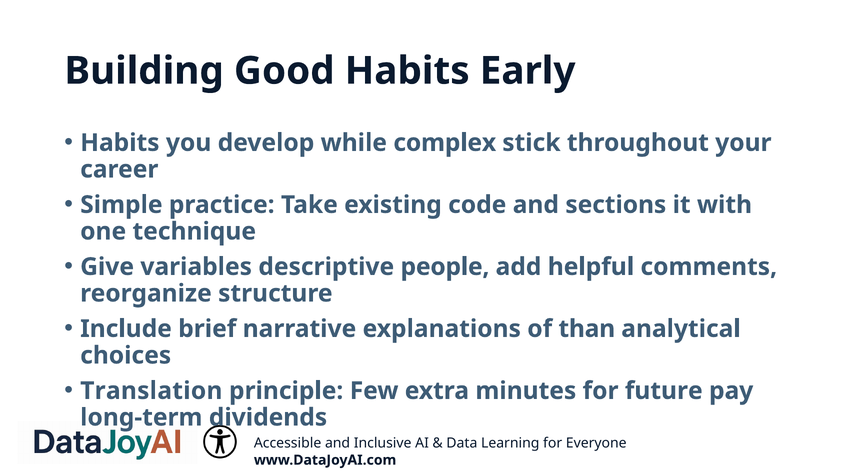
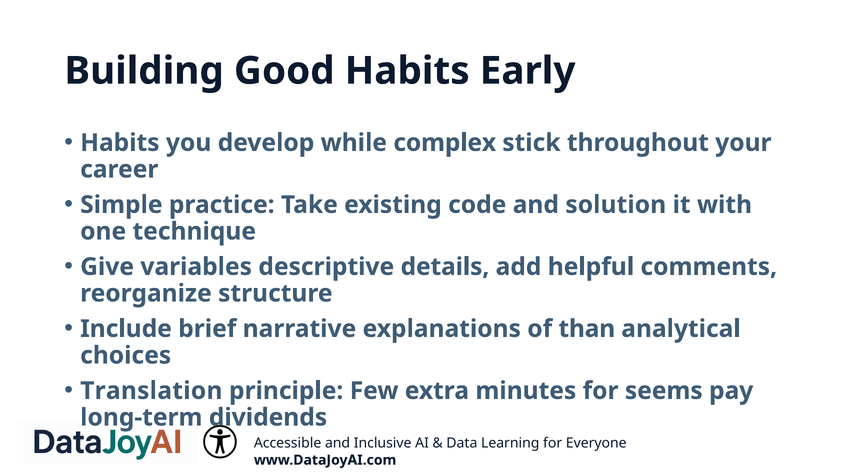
sections: sections -> solution
people: people -> details
future: future -> seems
